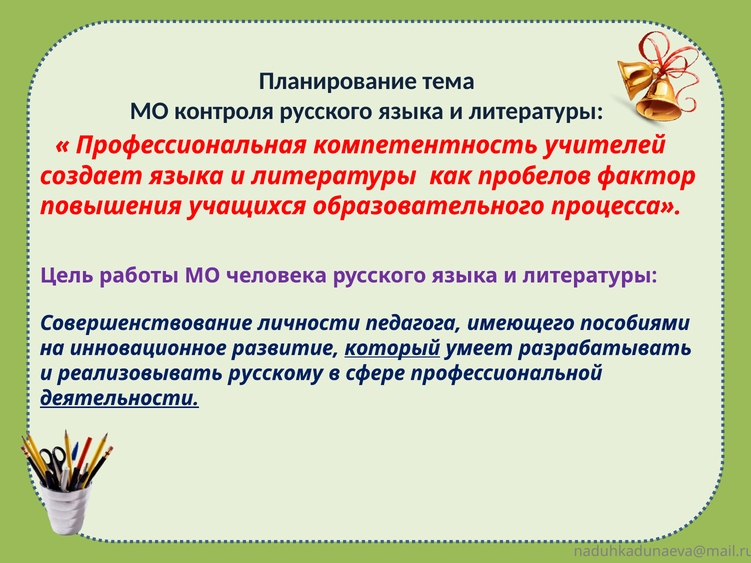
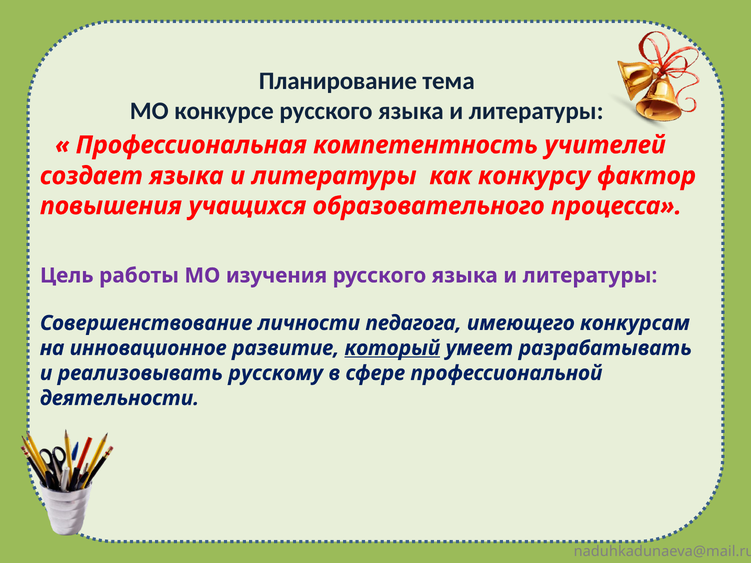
контроля: контроля -> конкурсе
пробелов: пробелов -> конкурсу
человека: человека -> изучения
пособиями: пособиями -> конкурсам
деятельности underline: present -> none
